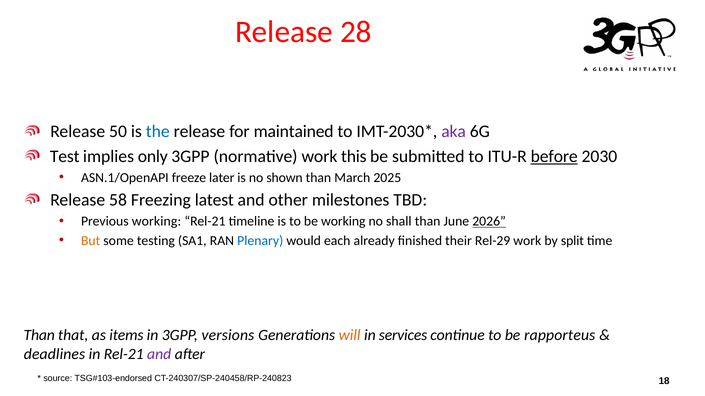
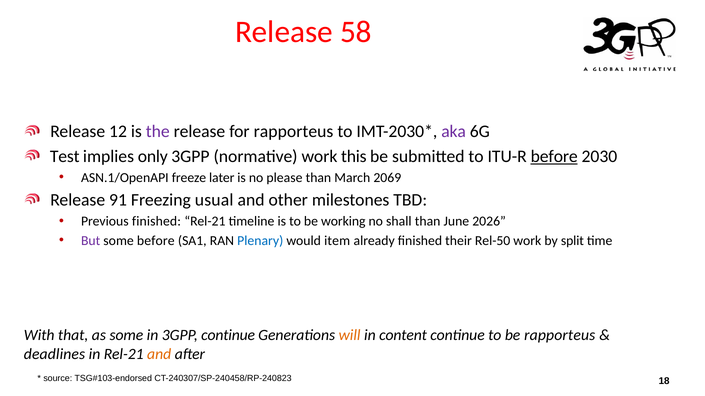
28: 28 -> 58
50: 50 -> 12
the colour: blue -> purple
for maintained: maintained -> rapporteus
shown: shown -> please
2025: 2025 -> 2069
58: 58 -> 91
latest: latest -> usual
Previous working: working -> finished
2026 underline: present -> none
But colour: orange -> purple
some testing: testing -> before
each: each -> item
Rel-29: Rel-29 -> Rel-50
Than at (39, 336): Than -> With
as items: items -> some
3GPP versions: versions -> continue
services: services -> content
and at (159, 355) colour: purple -> orange
